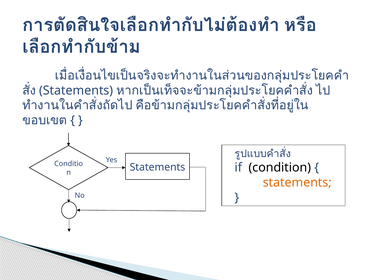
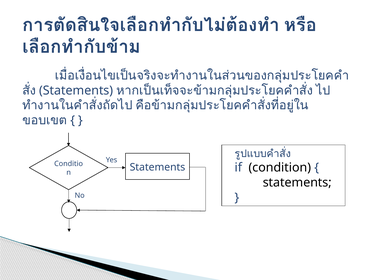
statements at (297, 182) colour: orange -> black
